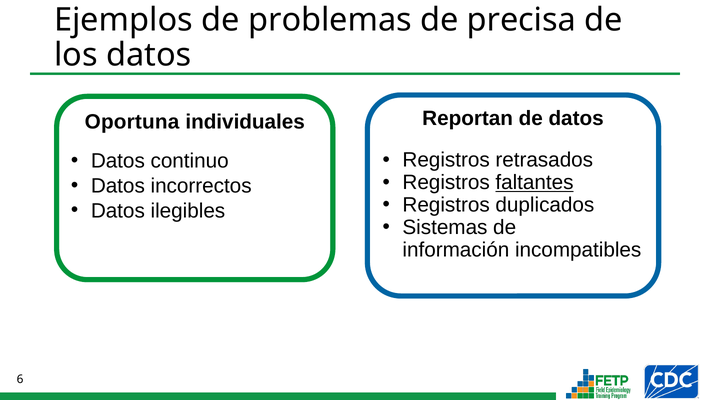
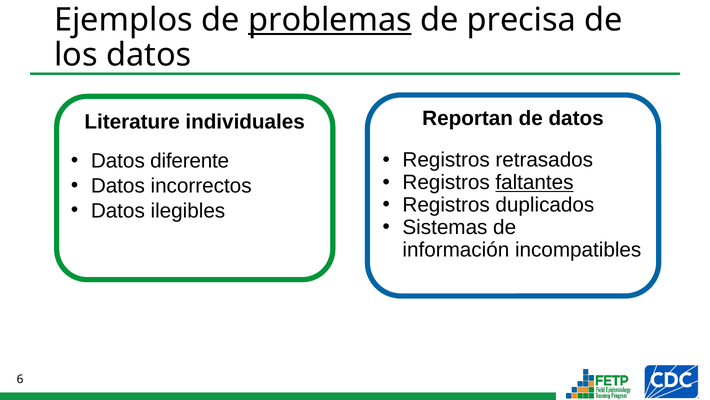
problemas underline: none -> present
Oportuna: Oportuna -> Literature
continuo: continuo -> diferente
